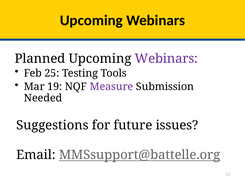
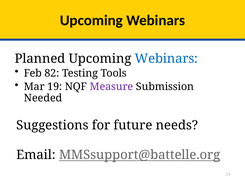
Webinars at (166, 59) colour: purple -> blue
25: 25 -> 82
issues: issues -> needs
